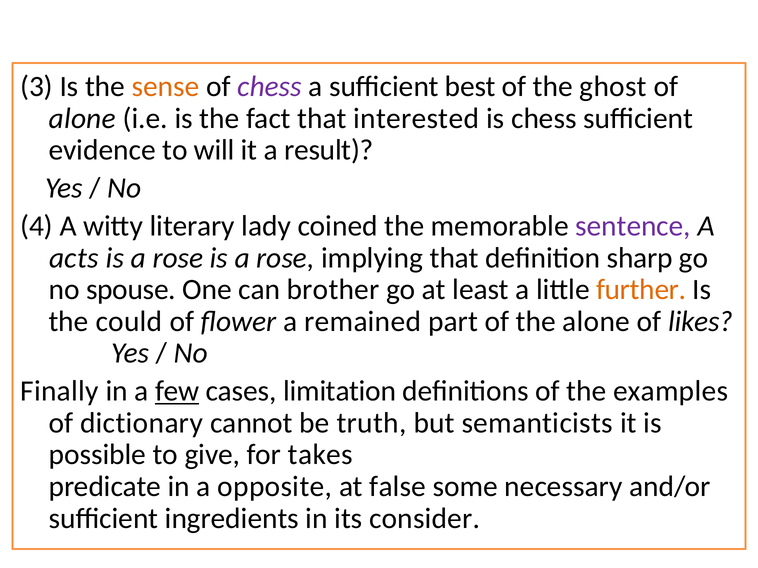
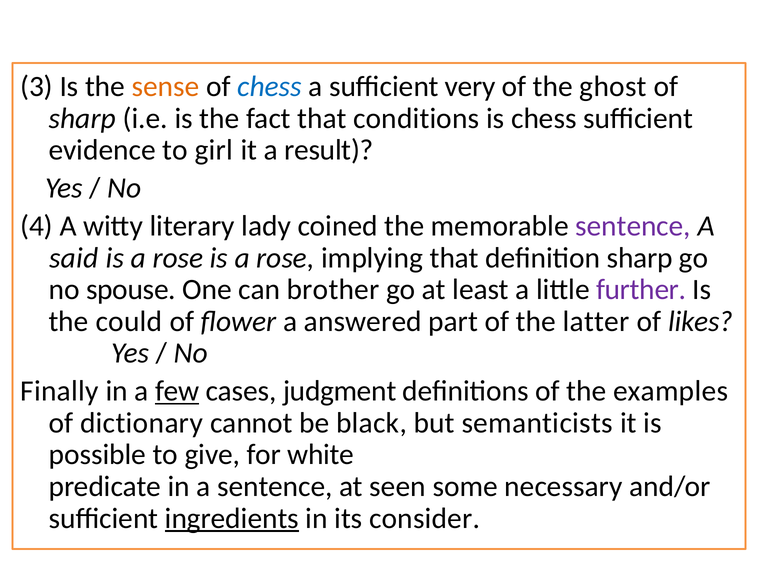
chess at (270, 87) colour: purple -> blue
best: best -> very
alone at (82, 119): alone -> sharp
interested: interested -> conditions
will: will -> girl
acts: acts -> said
further colour: orange -> purple
remained: remained -> answered
the alone: alone -> latter
limitation: limitation -> judgment
truth: truth -> black
takes: takes -> white
a opposite: opposite -> sentence
false: false -> seen
ingredients underline: none -> present
